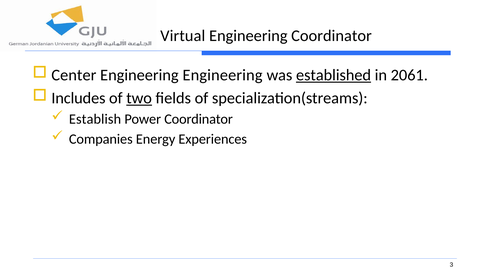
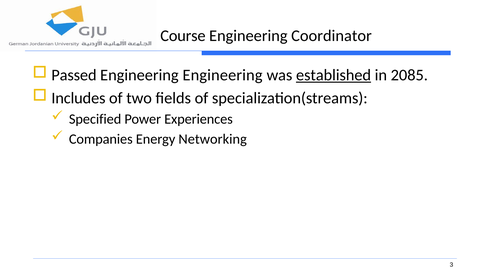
Virtual: Virtual -> Course
Center: Center -> Passed
2061: 2061 -> 2085
two underline: present -> none
Establish: Establish -> Specified
Power Coordinator: Coordinator -> Experiences
Experiences: Experiences -> Networking
